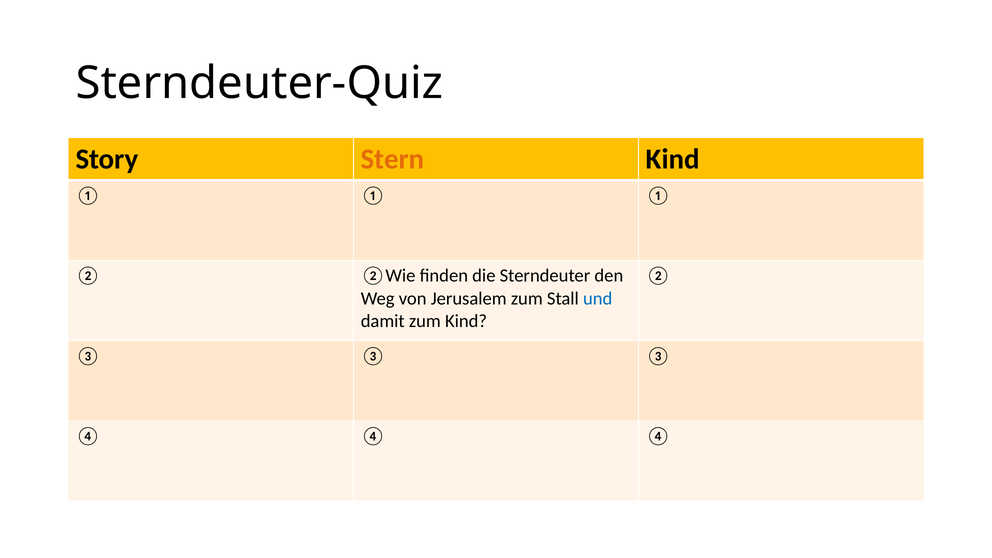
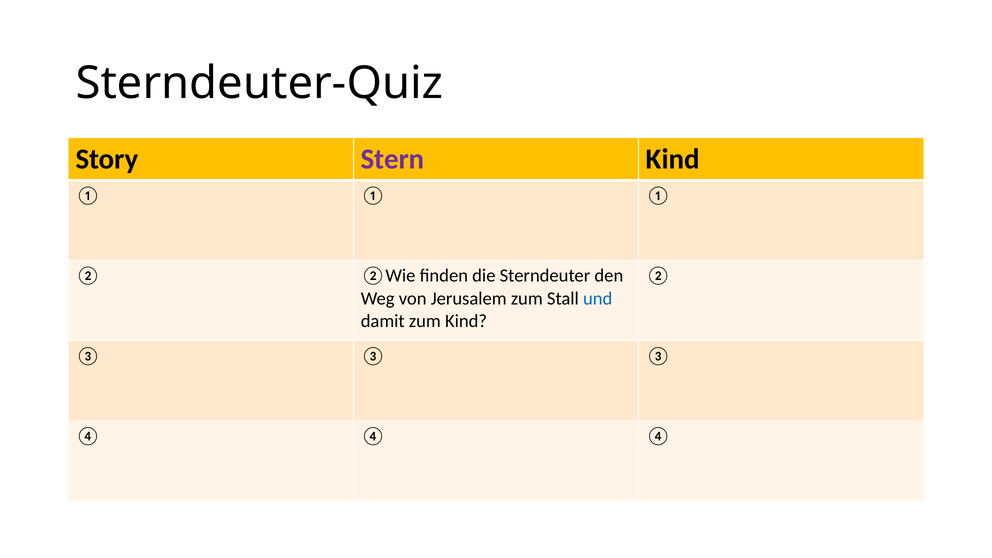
Stern colour: orange -> purple
